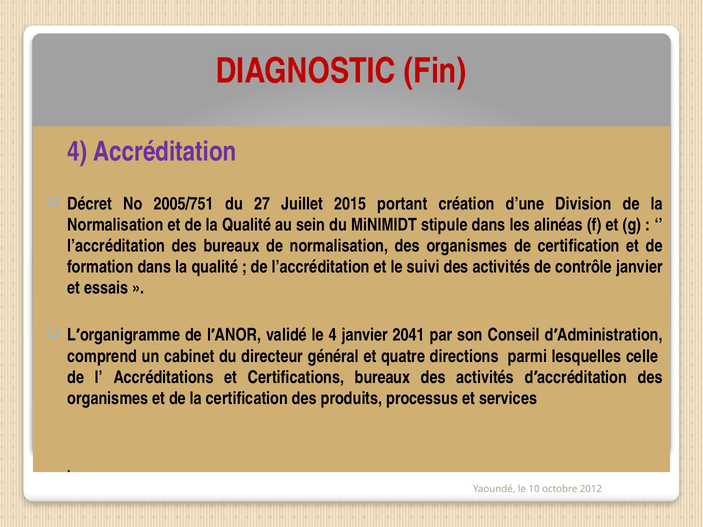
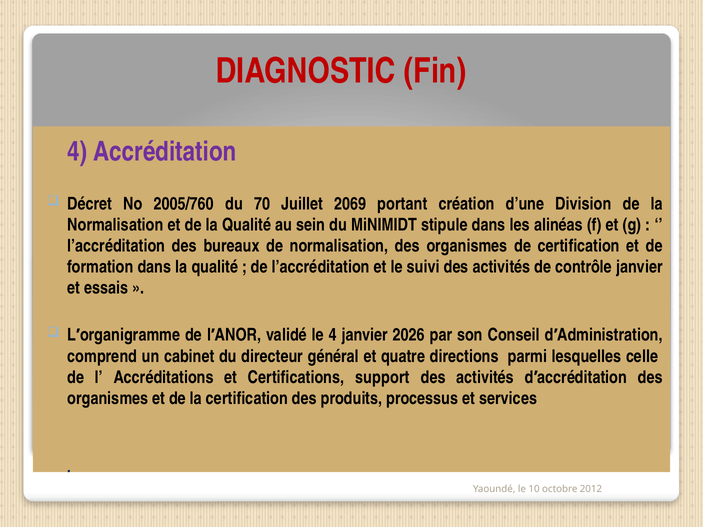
2005/751: 2005/751 -> 2005/760
27: 27 -> 70
2015: 2015 -> 2069
2041: 2041 -> 2026
Certifications bureaux: bureaux -> support
